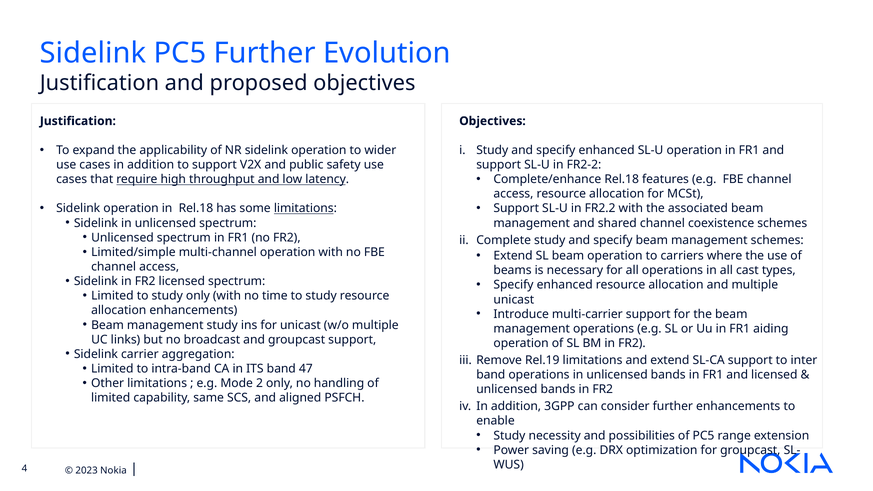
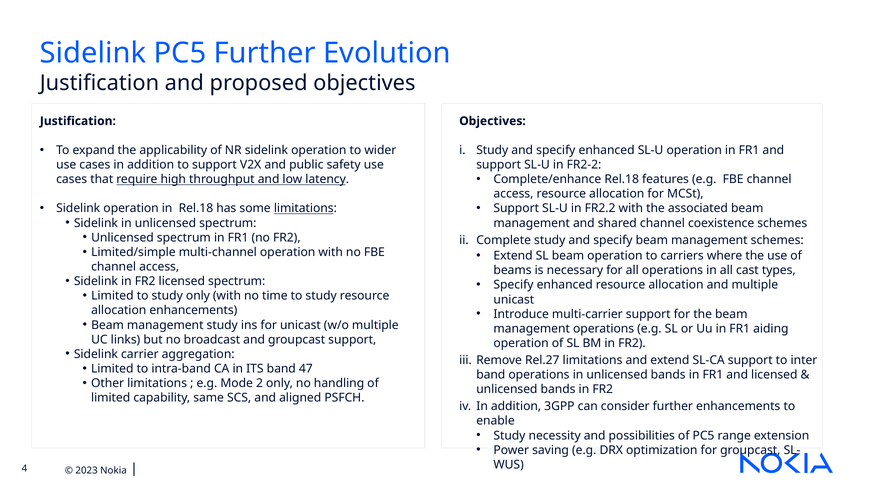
Rel.19: Rel.19 -> Rel.27
